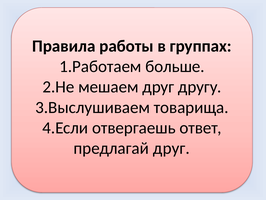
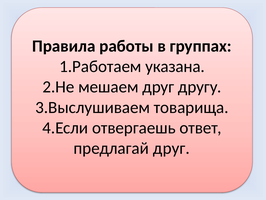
больше: больше -> указана
